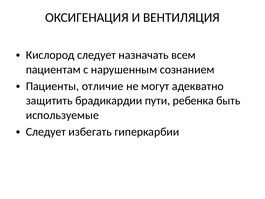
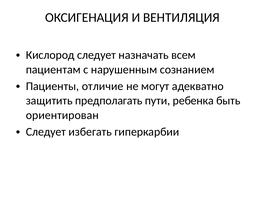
брадикардии: брадикардии -> предполагать
используемые: используемые -> ориентирован
